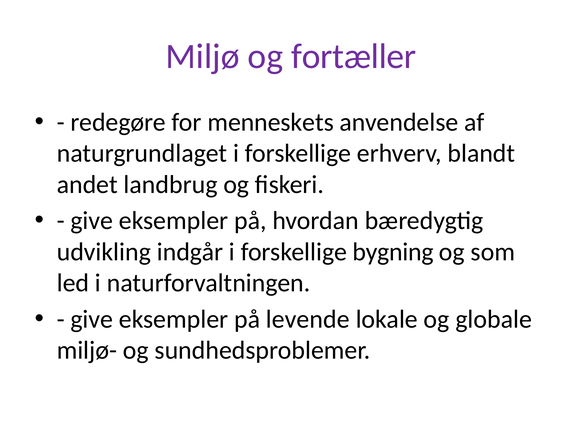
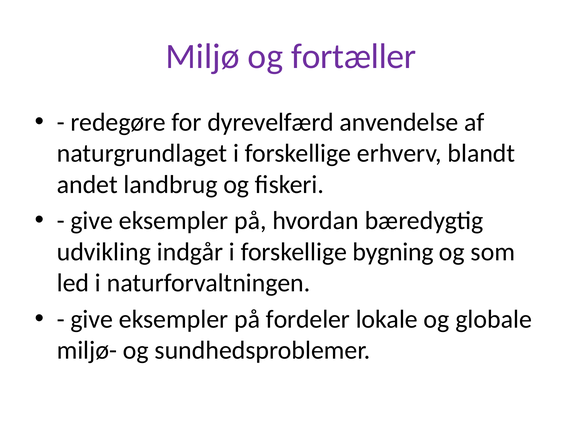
menneskets: menneskets -> dyrevelfærd
levende: levende -> fordeler
